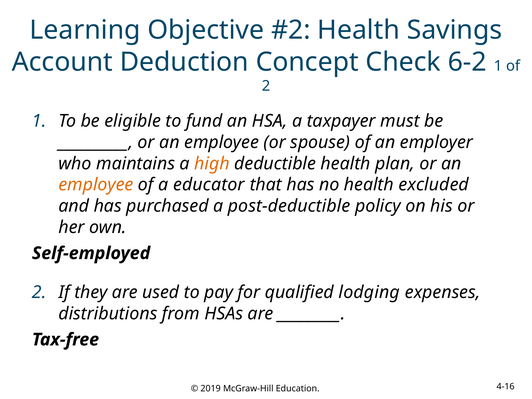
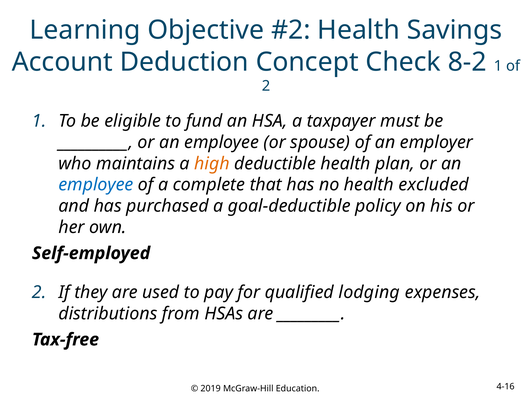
6-2: 6-2 -> 8-2
employee at (96, 185) colour: orange -> blue
educator: educator -> complete
post-deductible: post-deductible -> goal-deductible
